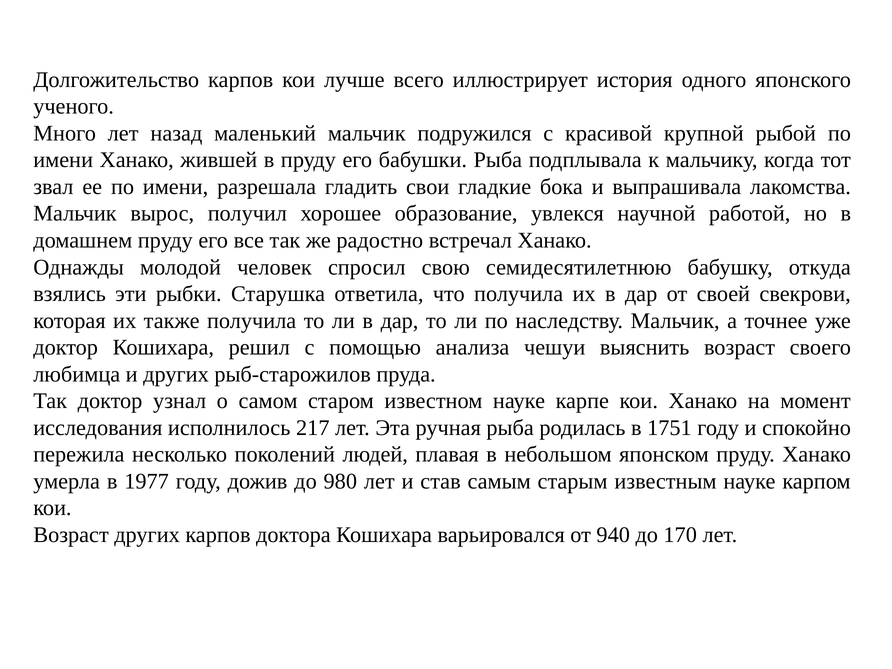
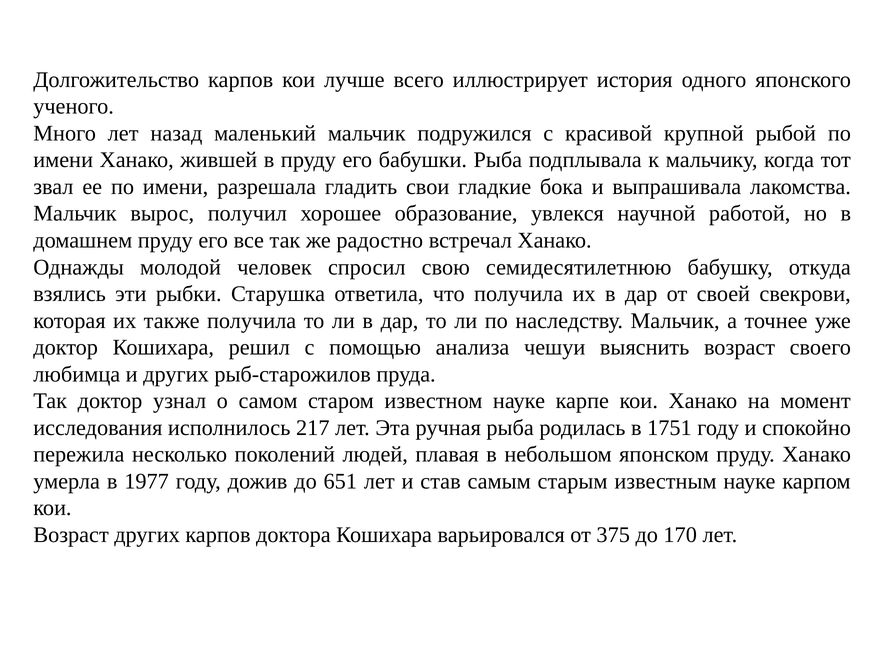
980: 980 -> 651
940: 940 -> 375
